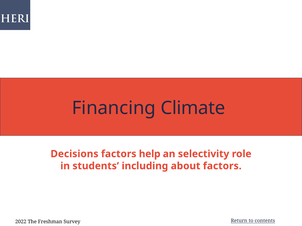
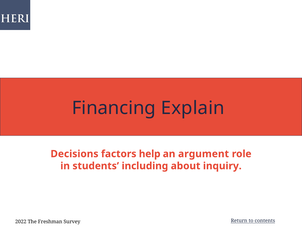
Climate: Climate -> Explain
selectivity: selectivity -> argument
about factors: factors -> inquiry
